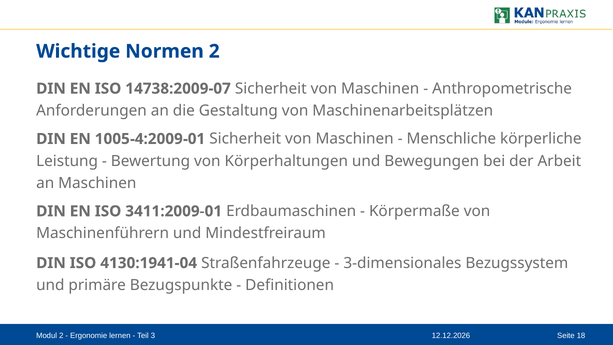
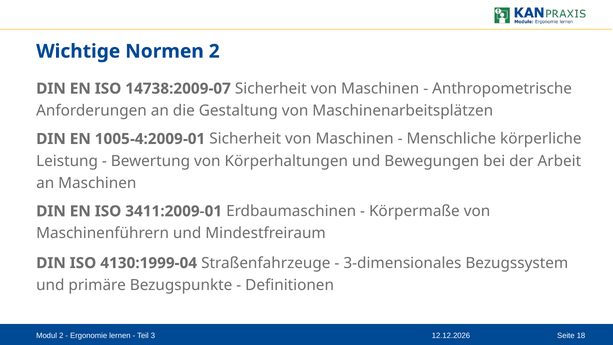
4130:1941-04: 4130:1941-04 -> 4130:1999-04
